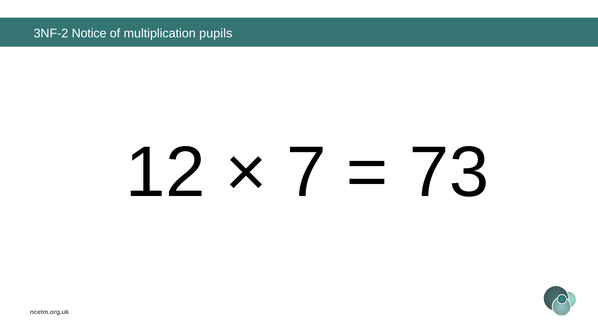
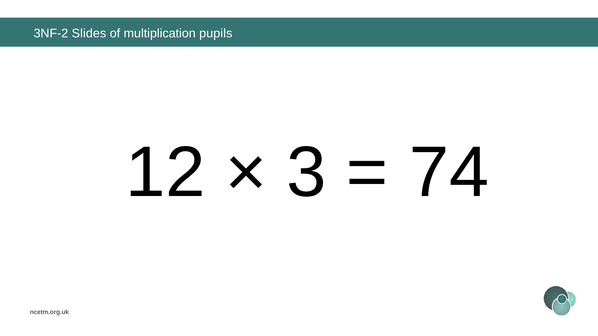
Notice: Notice -> Slides
7: 7 -> 3
73: 73 -> 74
